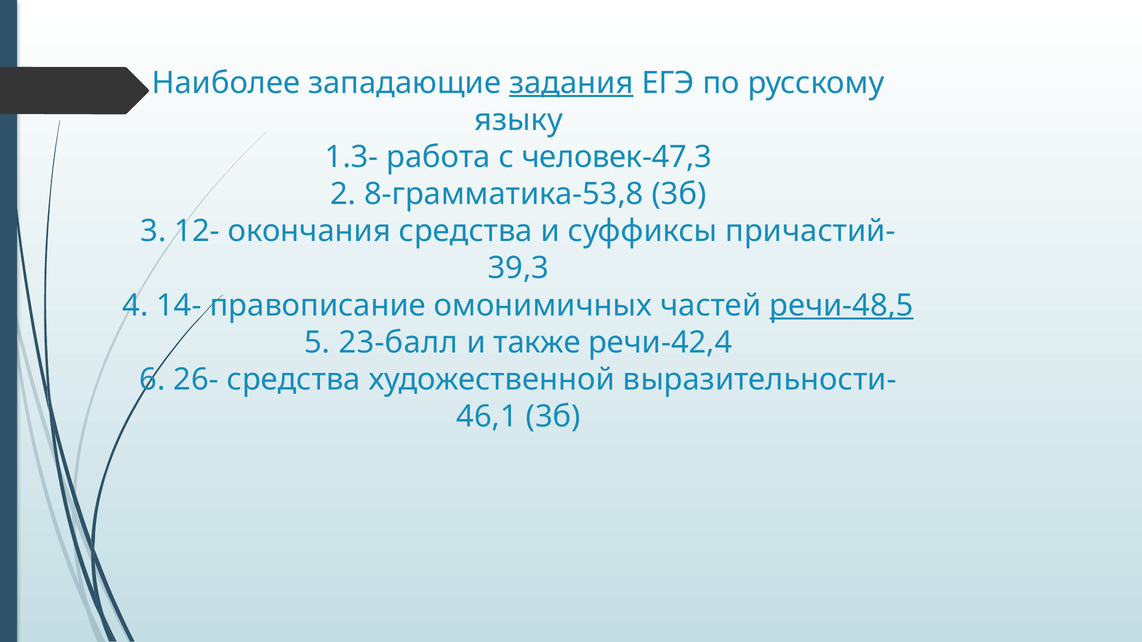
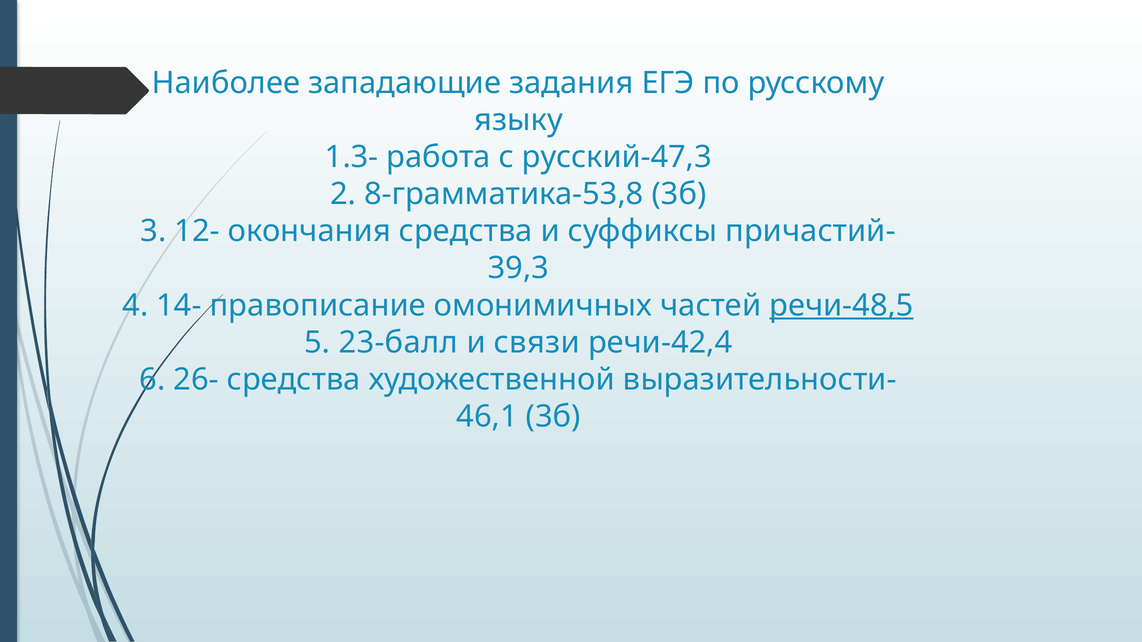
задания underline: present -> none
человек-47,3: человек-47,3 -> русский-47,3
также: также -> связи
